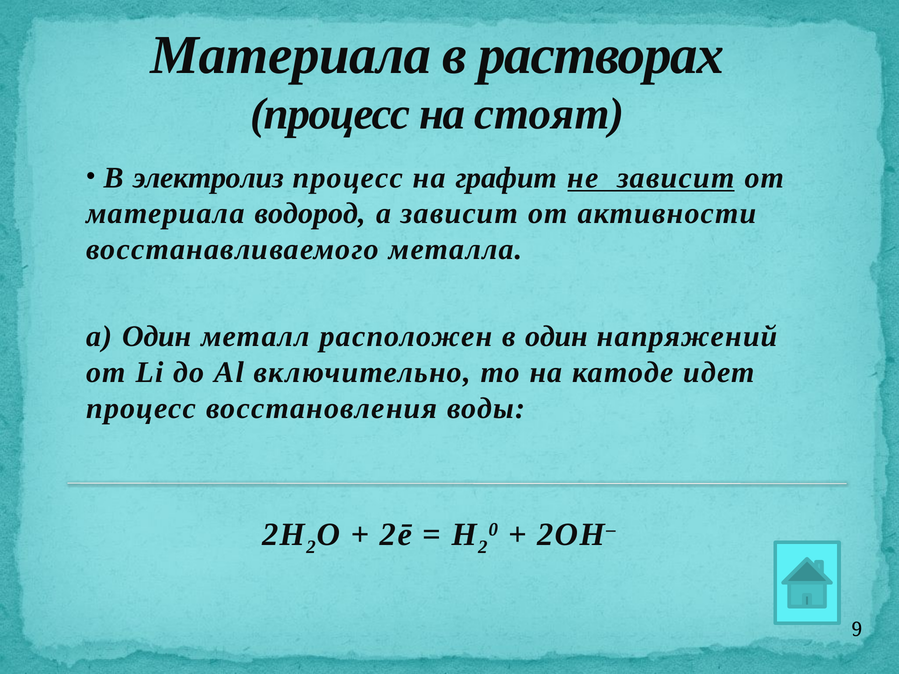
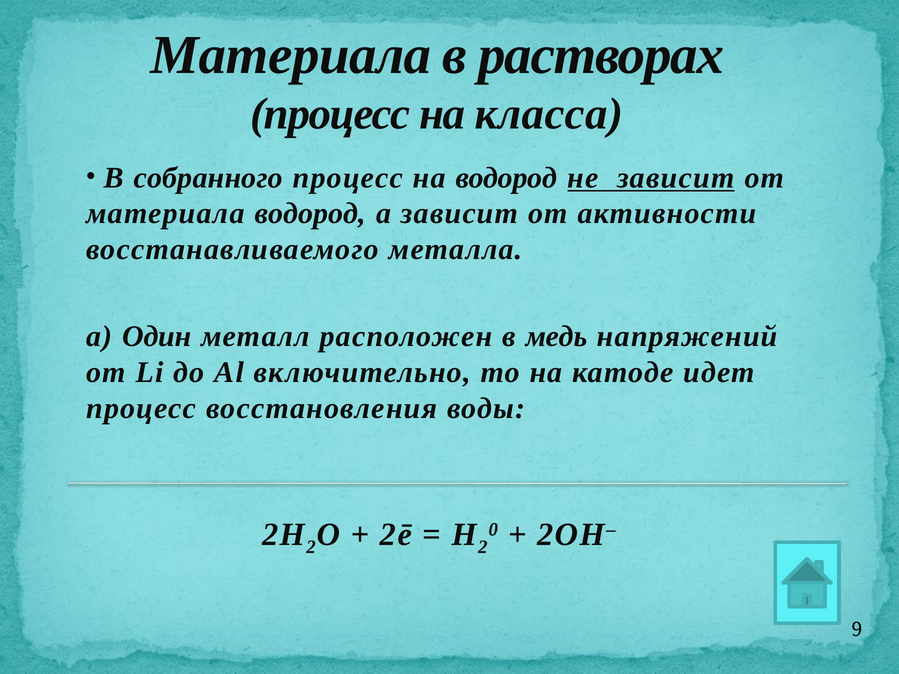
стоят: стоят -> класса
электролиз: электролиз -> собранного
на графит: графит -> водород
в один: один -> медь
